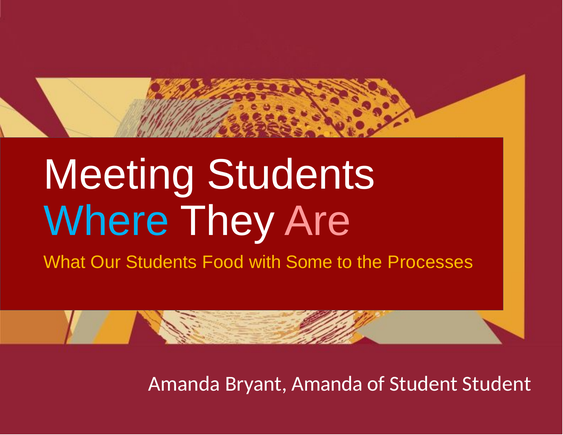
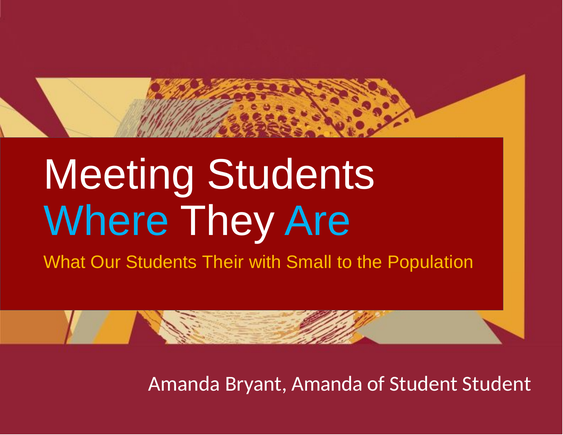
Are colour: pink -> light blue
Food: Food -> Their
Some: Some -> Small
Processes: Processes -> Population
